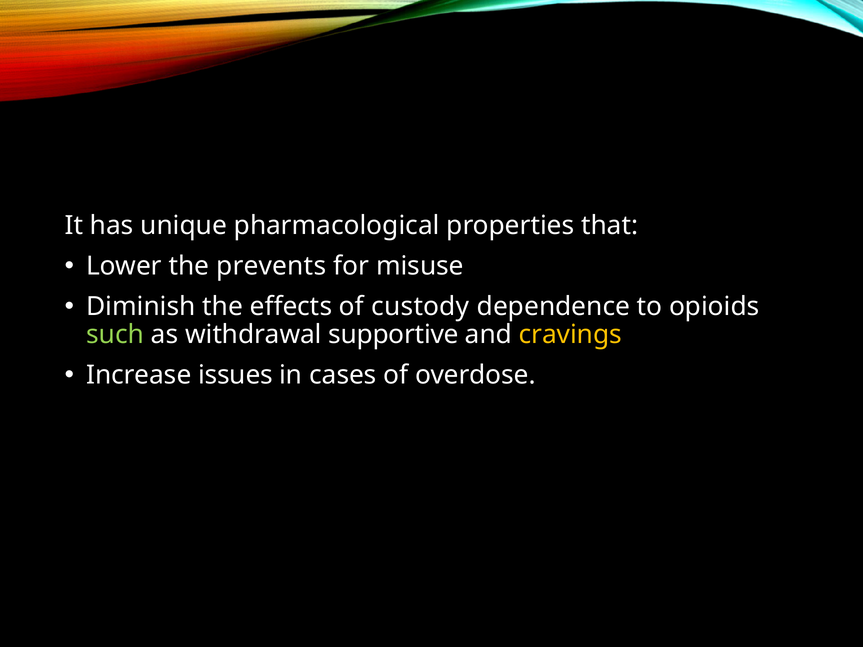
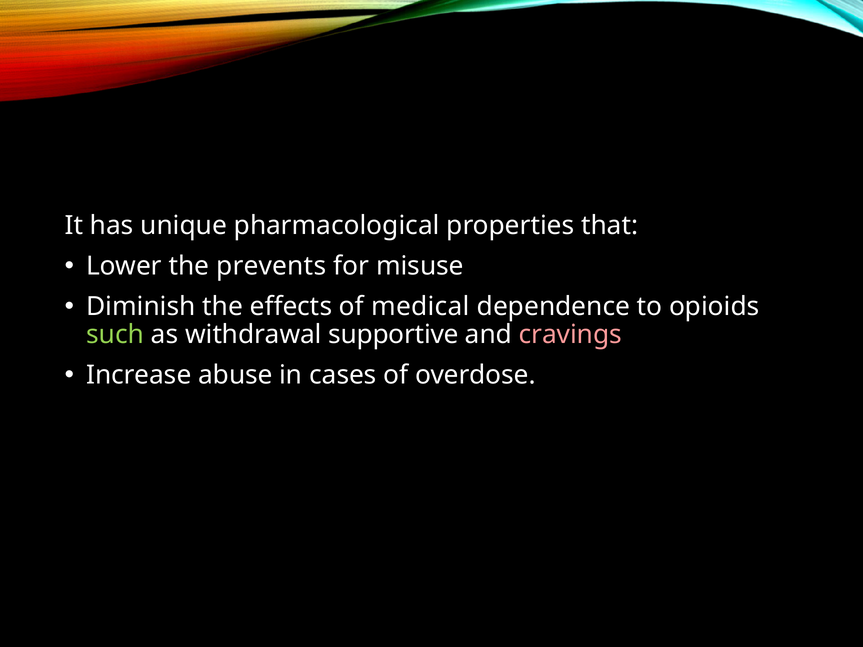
custody: custody -> medical
cravings colour: yellow -> pink
issues: issues -> abuse
